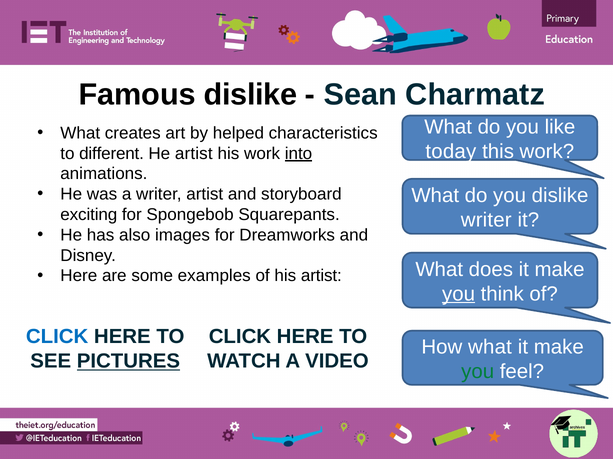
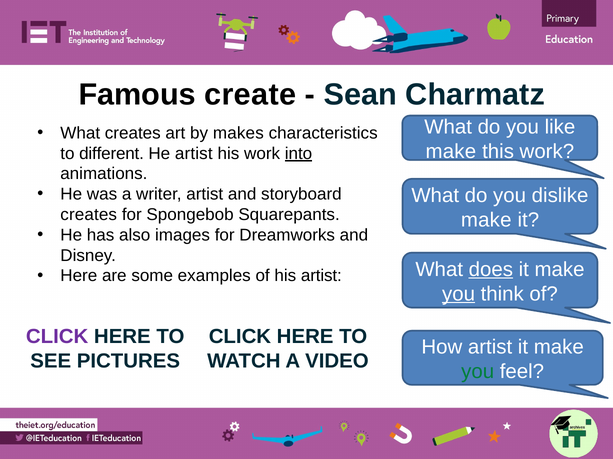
Famous dislike: dislike -> create
helped: helped -> makes
today at (451, 152): today -> make
exciting at (89, 215): exciting -> creates
writer at (486, 220): writer -> make
does underline: none -> present
CLICK at (57, 337) colour: blue -> purple
How what: what -> artist
PICTURES underline: present -> none
